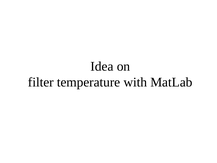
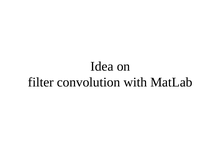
temperature: temperature -> convolution
